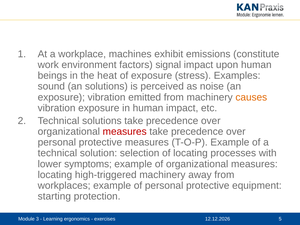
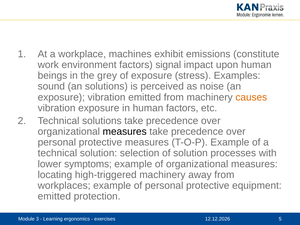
heat: heat -> grey
human impact: impact -> factors
measures at (125, 132) colour: red -> black
of locating: locating -> solution
starting at (54, 196): starting -> emitted
